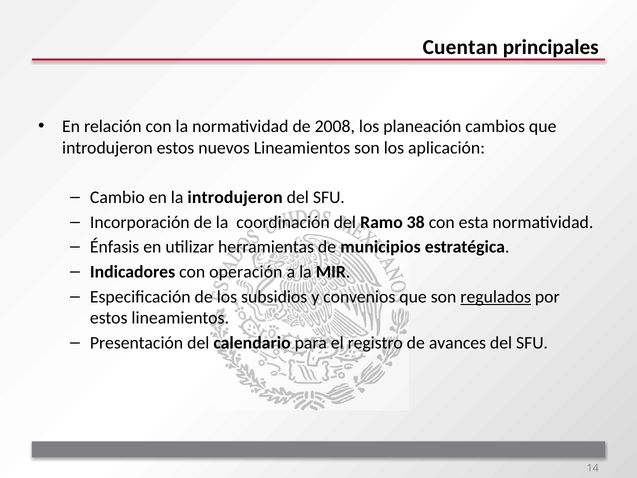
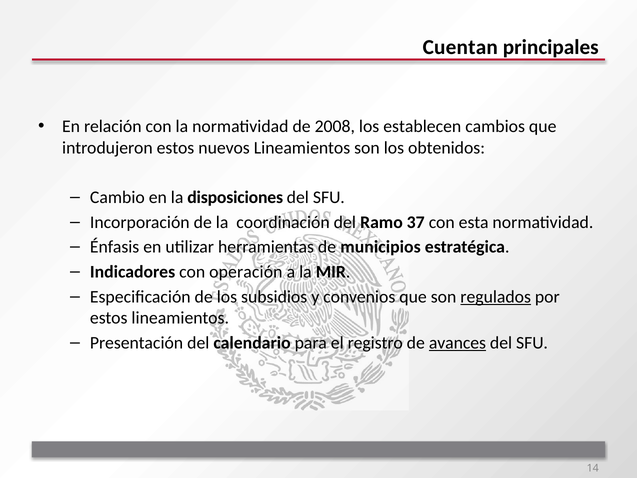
planeación: planeación -> establecen
aplicación: aplicación -> obtenidos
la introdujeron: introdujeron -> disposiciones
38: 38 -> 37
avances underline: none -> present
